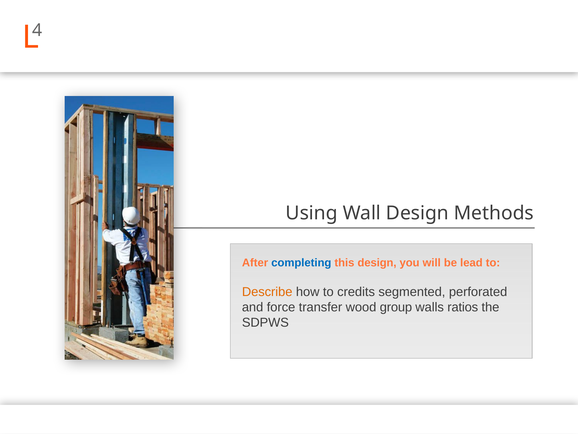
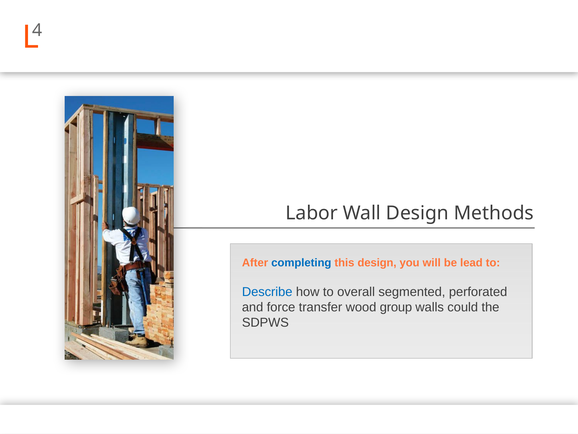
Using: Using -> Labor
Describe colour: orange -> blue
credits: credits -> overall
ratios: ratios -> could
